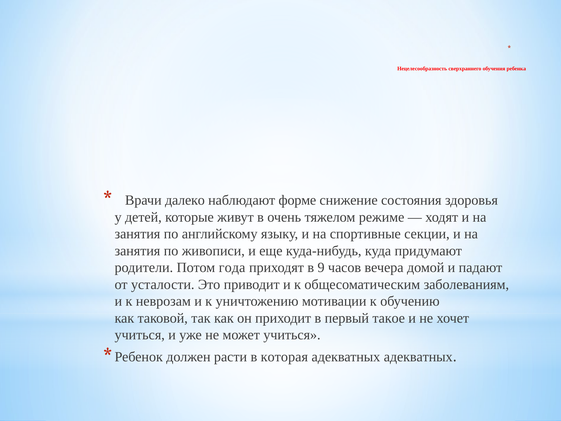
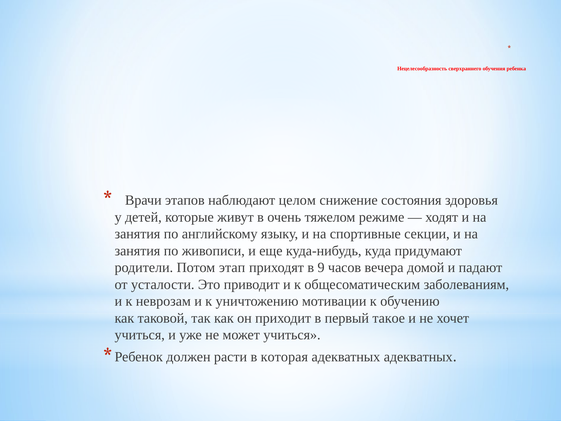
далеко: далеко -> этапов
форме: форме -> целом
года: года -> этап
